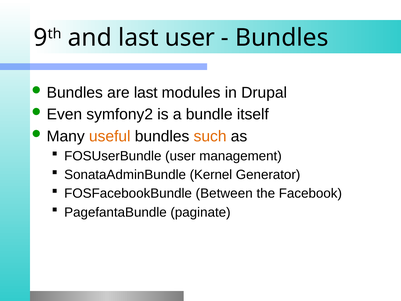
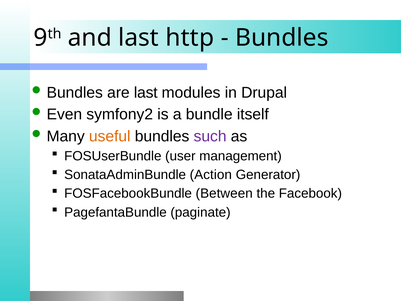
last user: user -> http
such colour: orange -> purple
Kernel: Kernel -> Action
